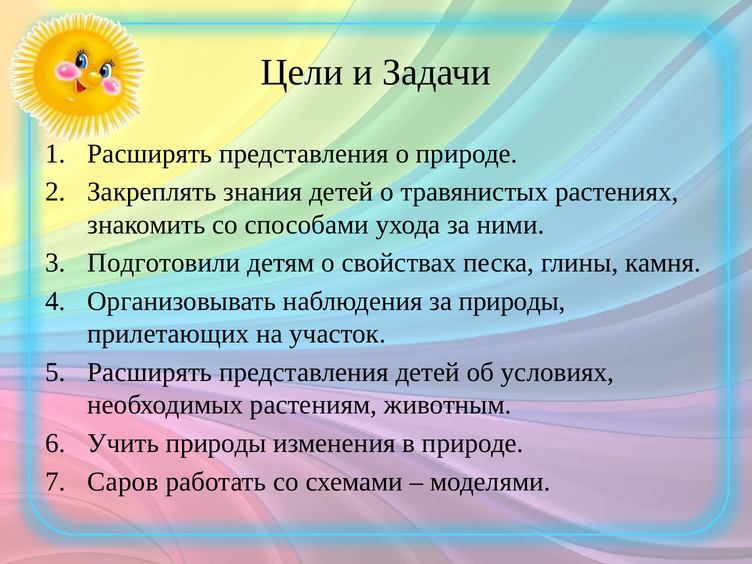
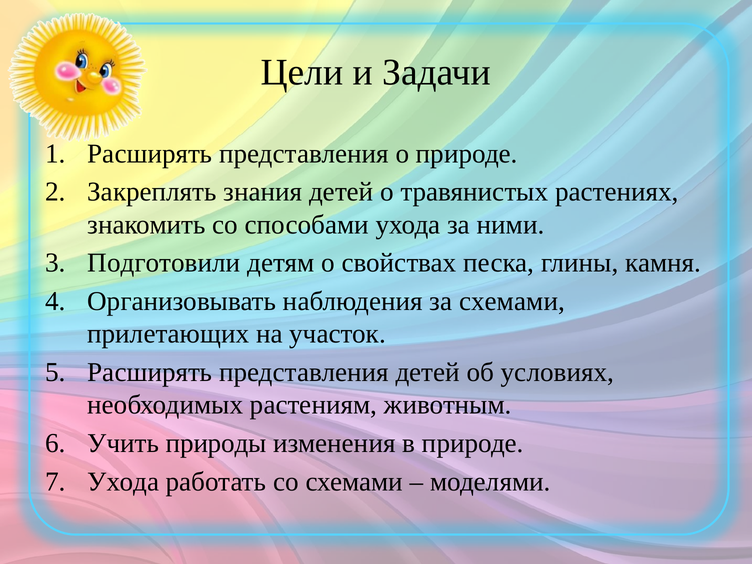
за природы: природы -> схемами
Саров at (123, 482): Саров -> Ухода
